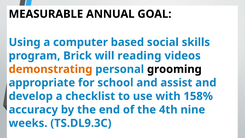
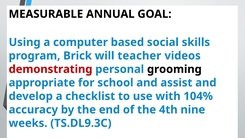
reading: reading -> teacher
demonstrating colour: orange -> red
158%: 158% -> 104%
